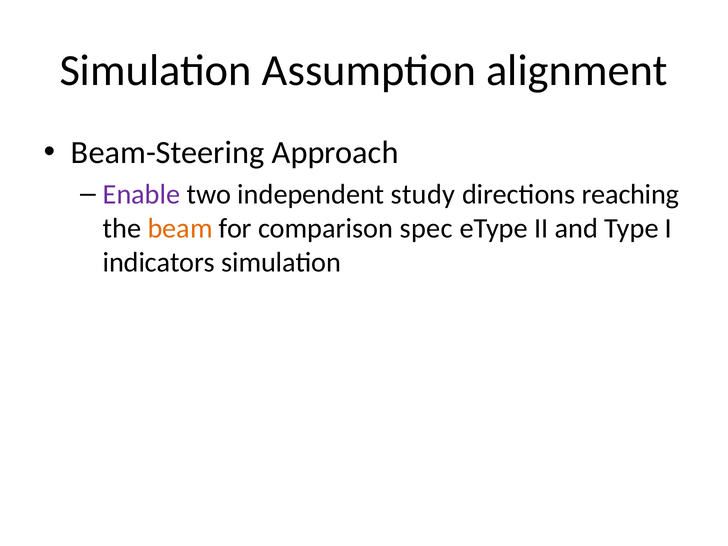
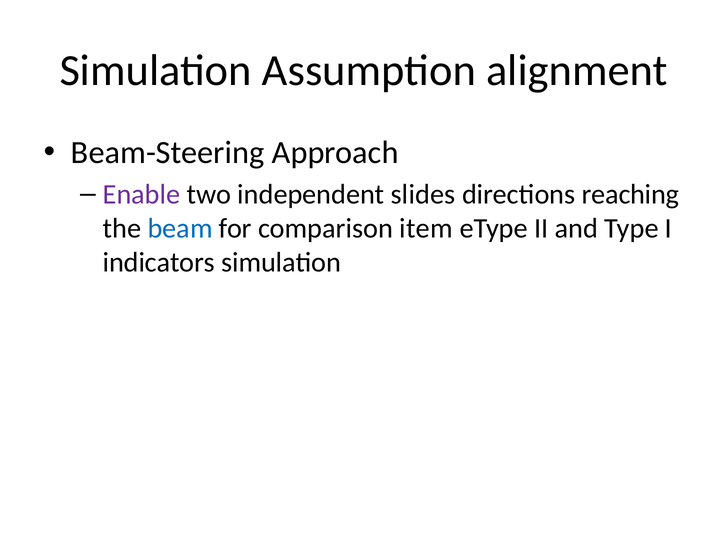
study: study -> slides
beam colour: orange -> blue
spec: spec -> item
